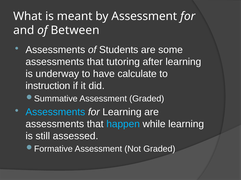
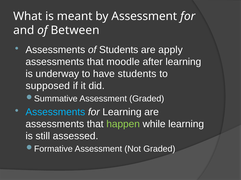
some: some -> apply
tutoring: tutoring -> moodle
have calculate: calculate -> students
instruction: instruction -> supposed
happen colour: light blue -> light green
